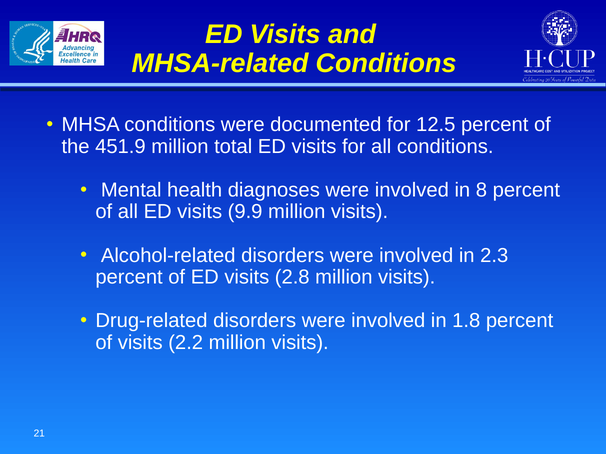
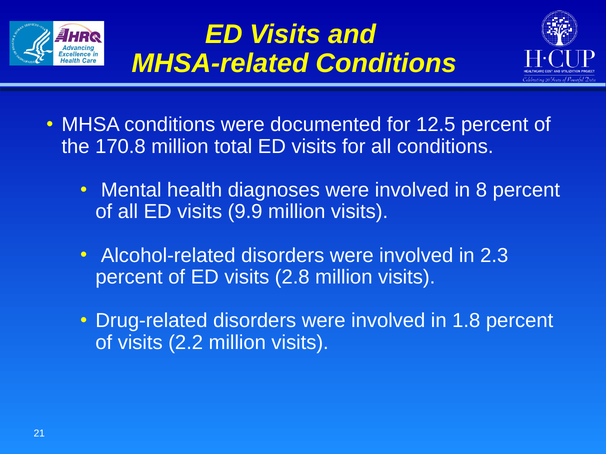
451.9: 451.9 -> 170.8
